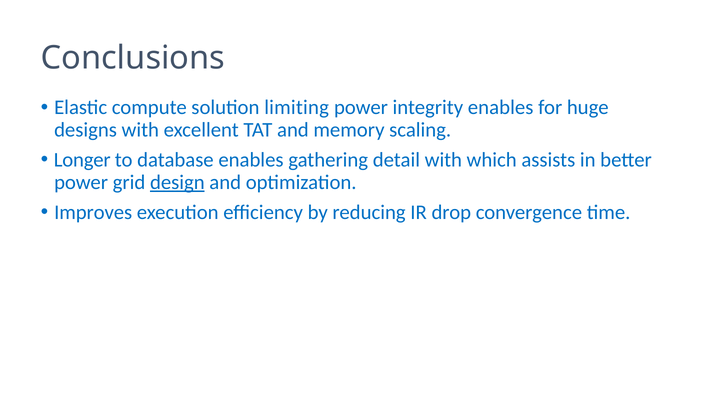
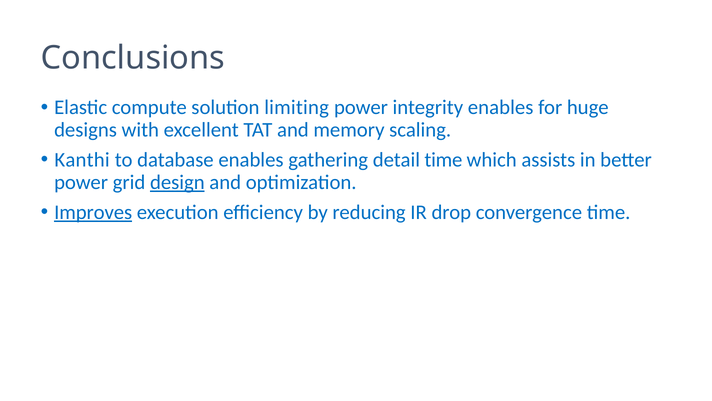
Longer: Longer -> Kanthi
detail with: with -> time
Improves underline: none -> present
